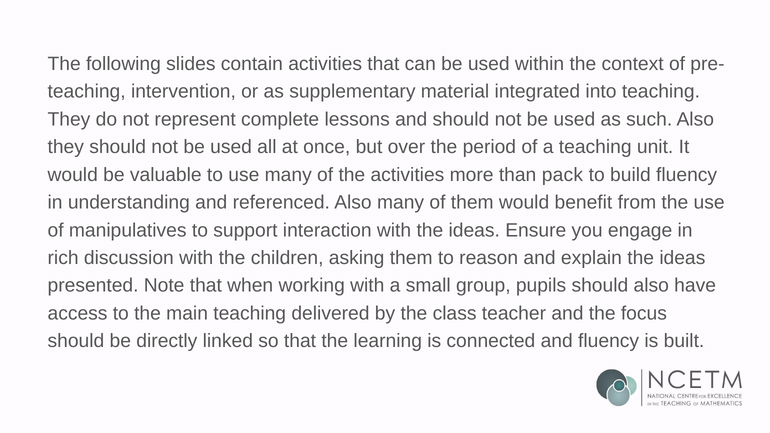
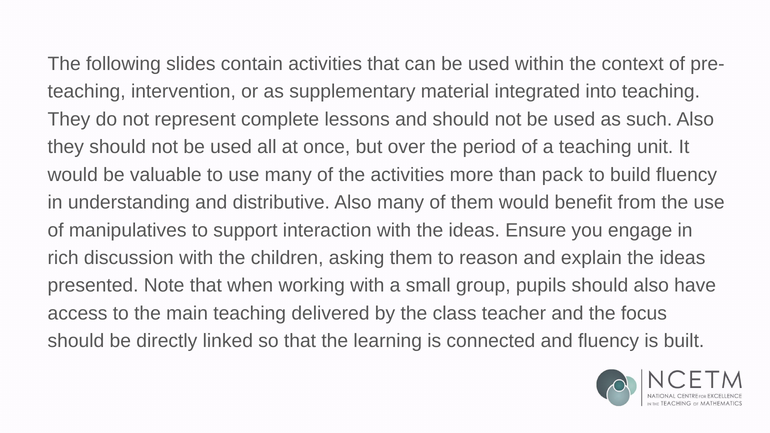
referenced: referenced -> distributive
